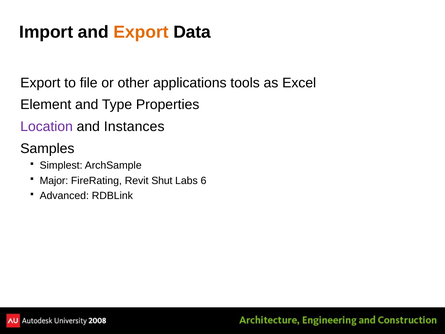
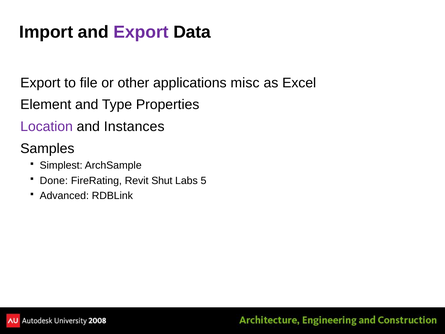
Export at (141, 32) colour: orange -> purple
tools: tools -> misc
Major: Major -> Done
6: 6 -> 5
